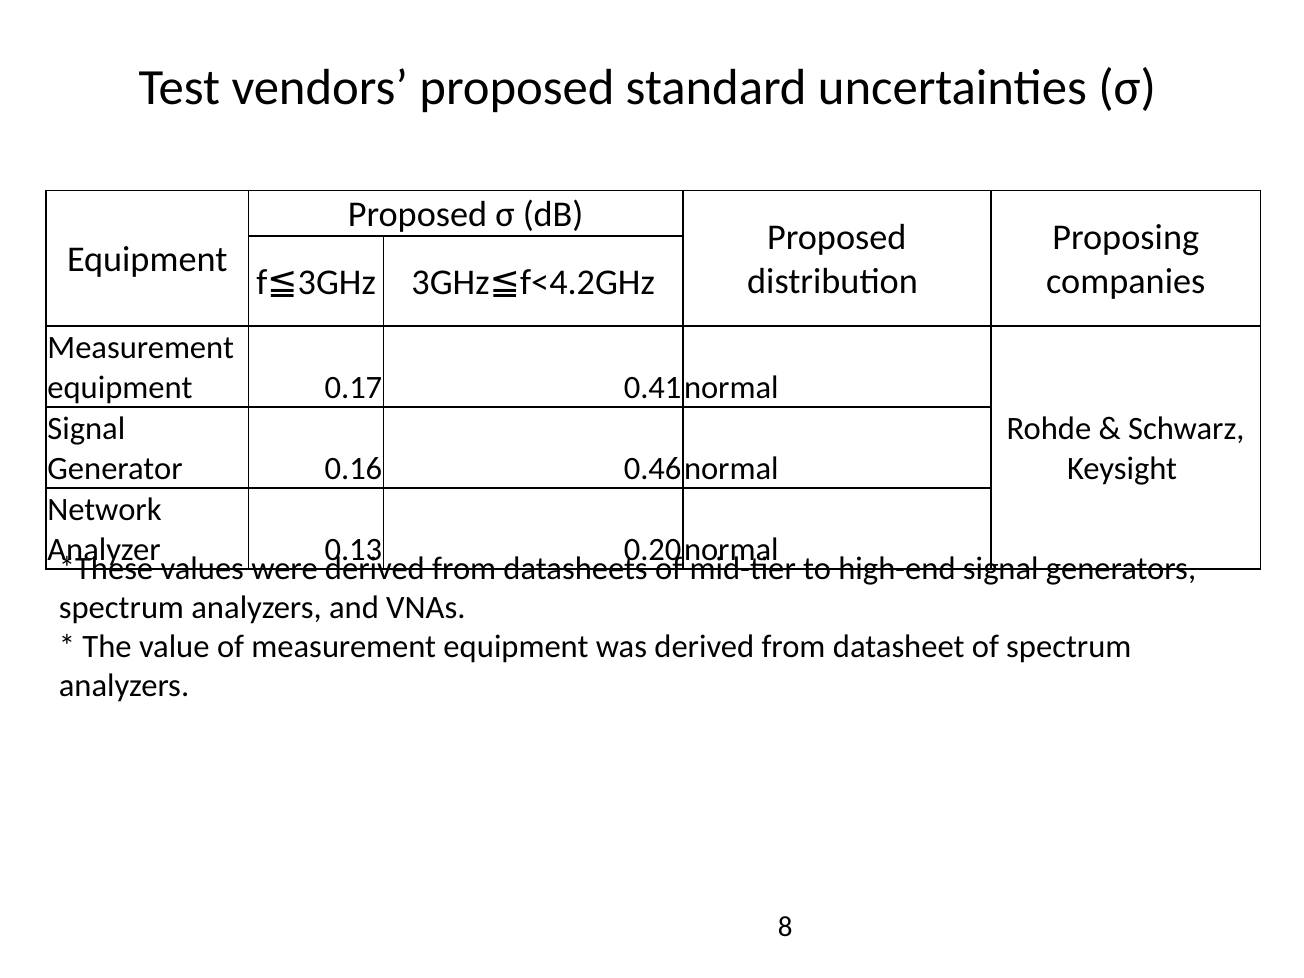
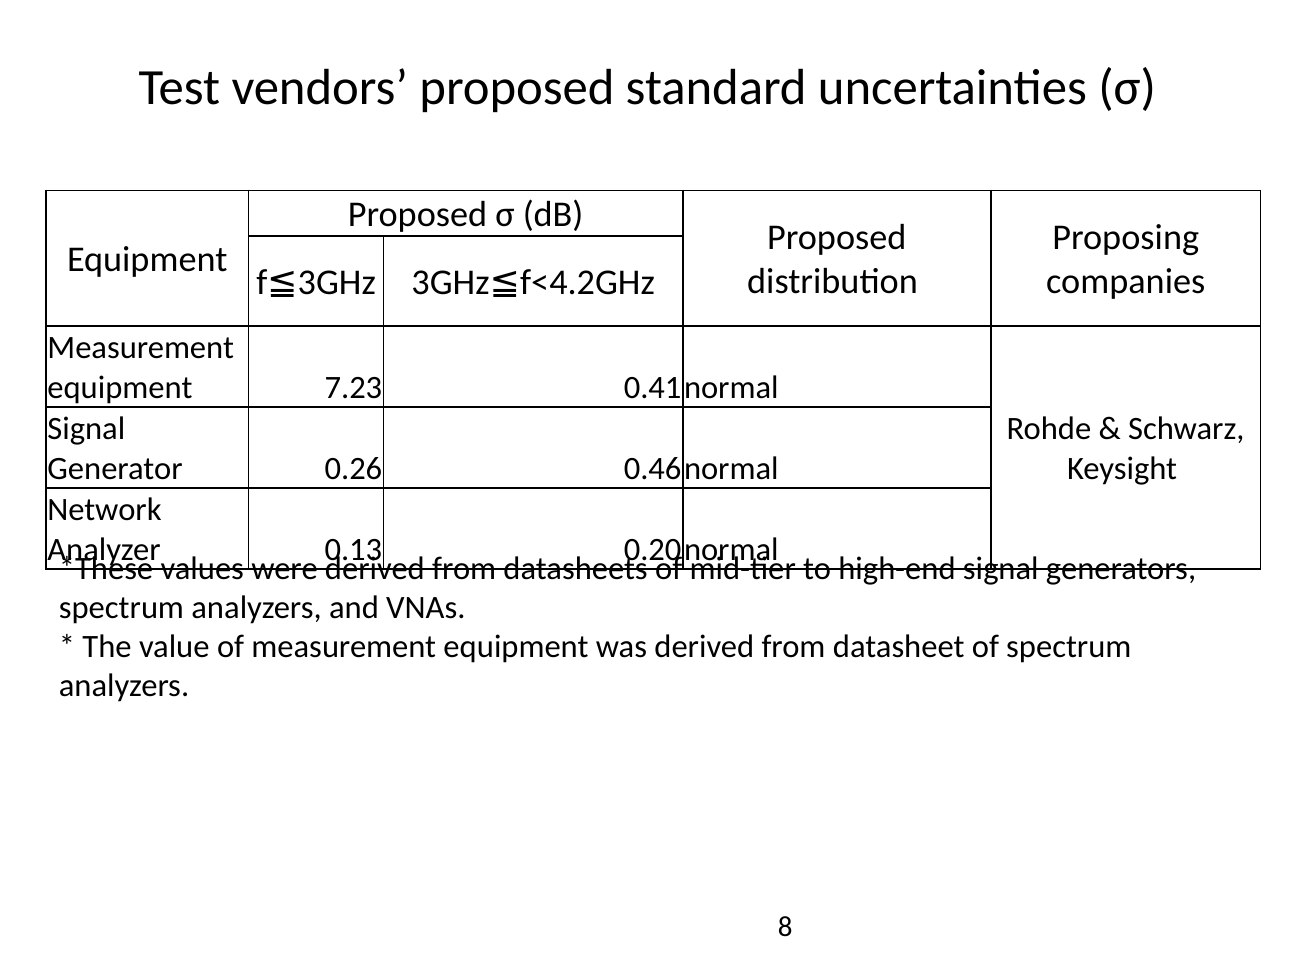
0.17: 0.17 -> 7.23
0.16: 0.16 -> 0.26
